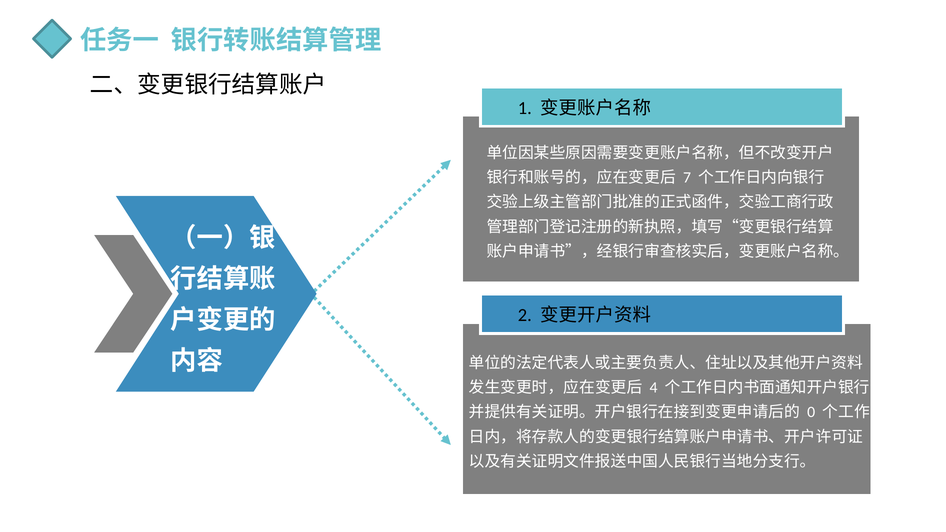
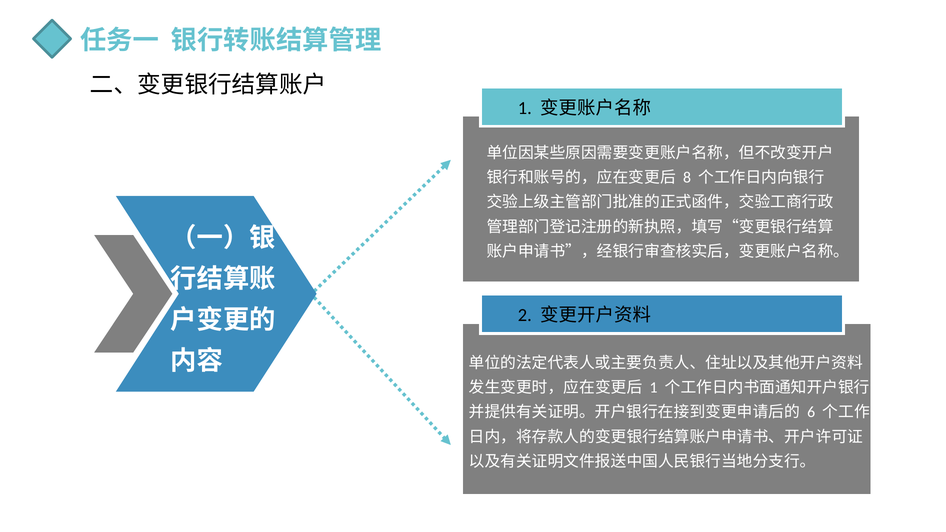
7: 7 -> 8
4 at (654, 388): 4 -> 1
0: 0 -> 6
